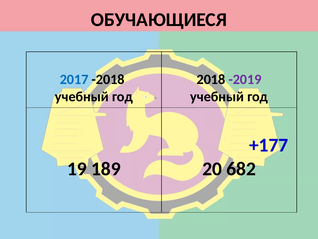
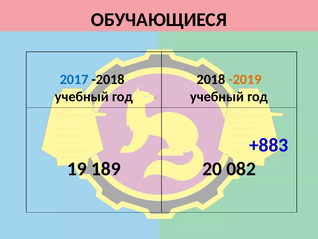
-2019 colour: purple -> orange
+177: +177 -> +883
682: 682 -> 082
